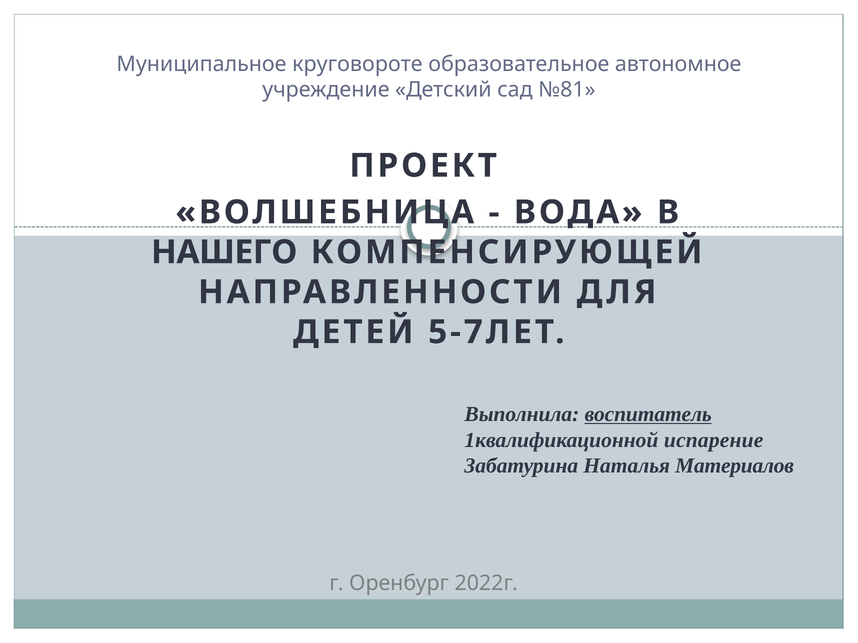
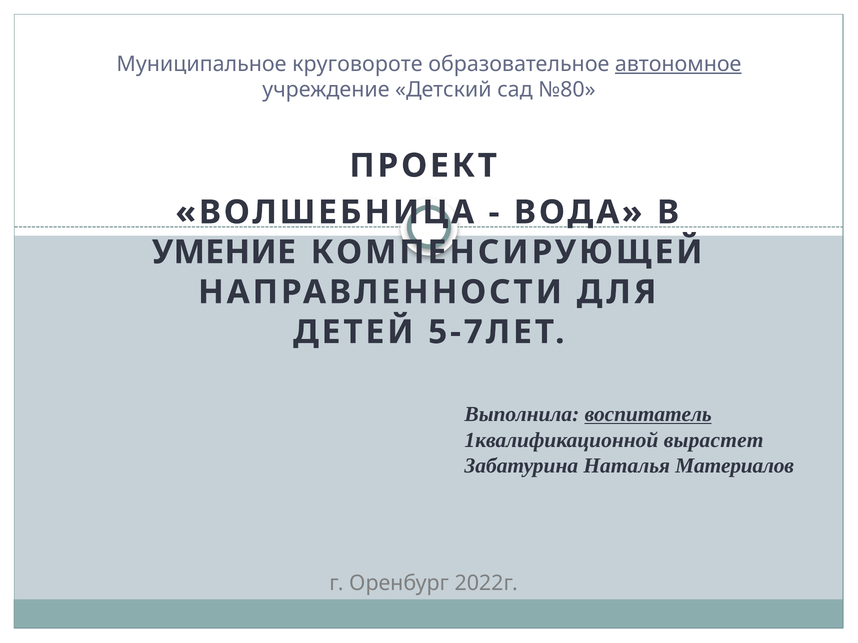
автономное underline: none -> present
№81: №81 -> №80
НАШЕГО: НАШЕГО -> УМЕНИЕ
испарение: испарение -> вырастет
